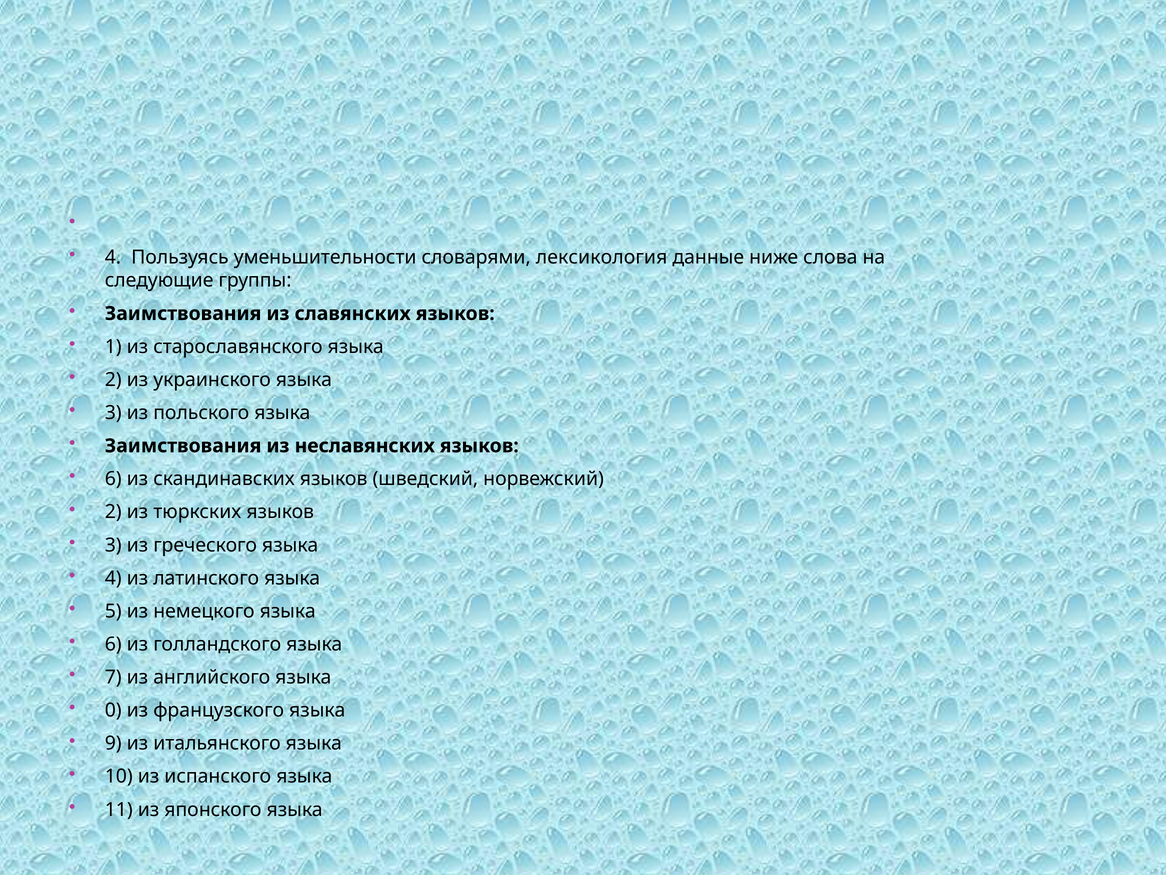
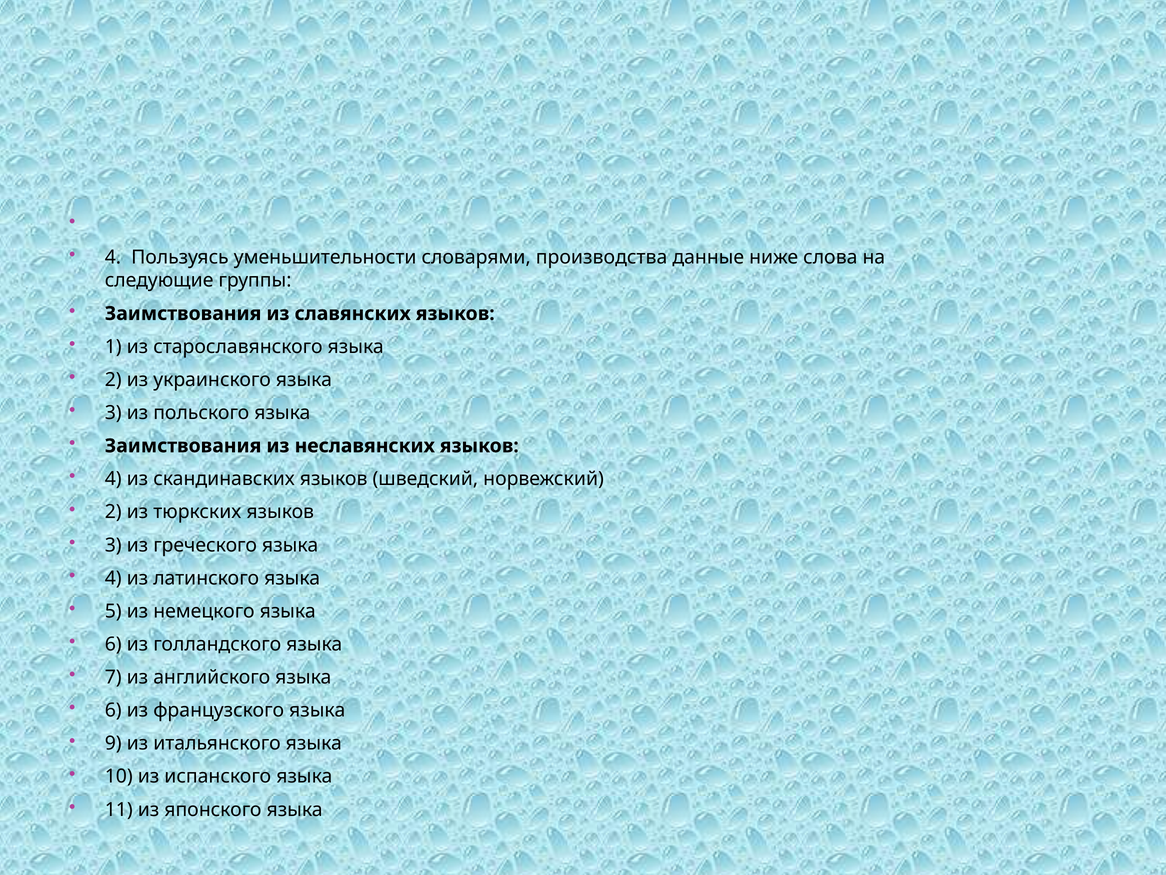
лексикология: лексикология -> производства
6 at (113, 479): 6 -> 4
0 at (113, 710): 0 -> 6
